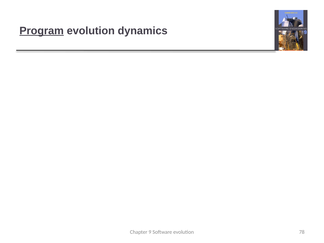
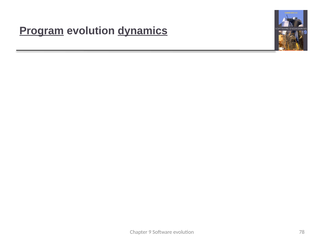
dynamics at (143, 31) underline: none -> present
